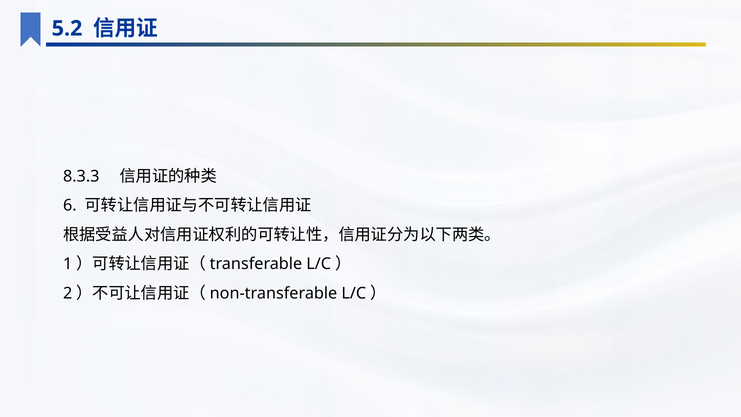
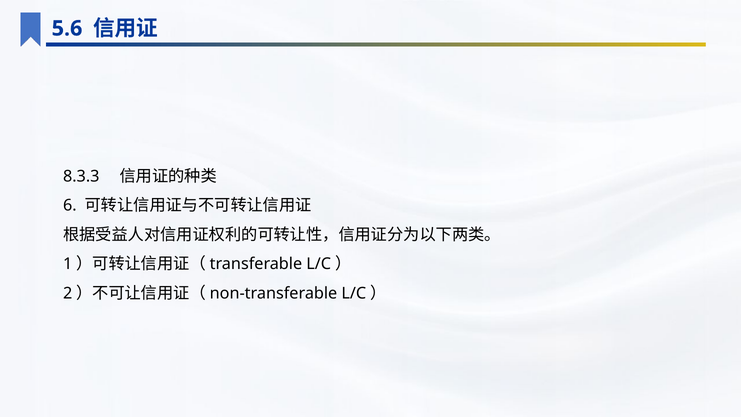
5.2: 5.2 -> 5.6
